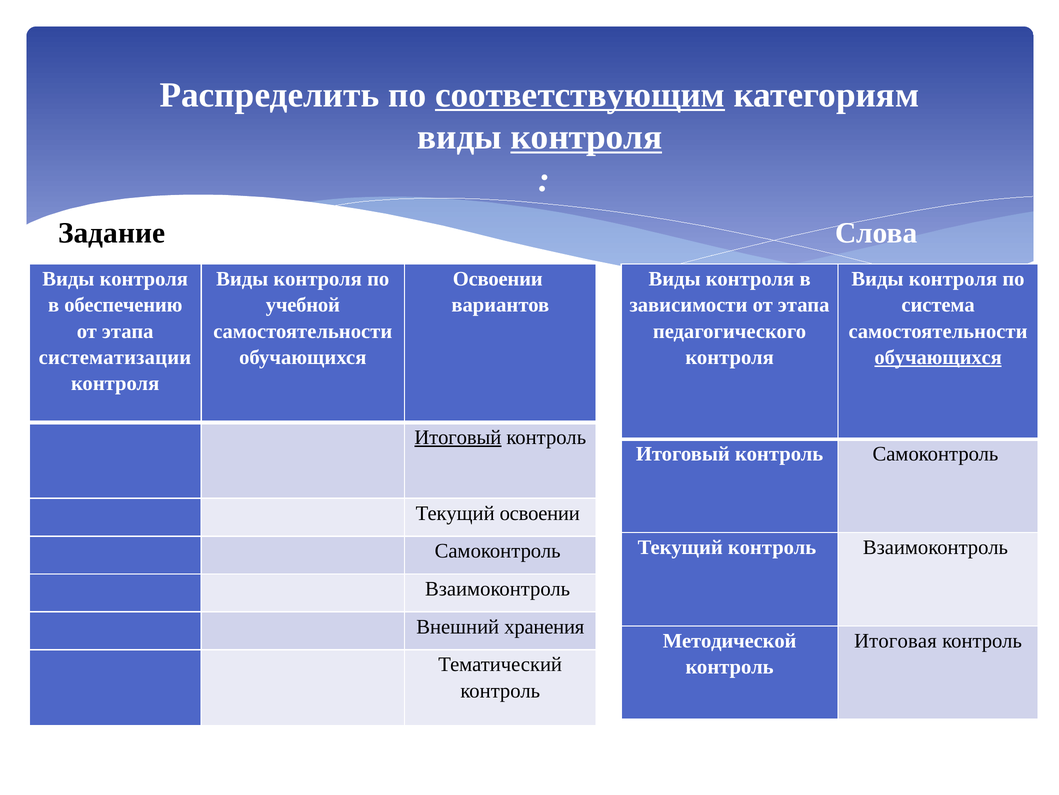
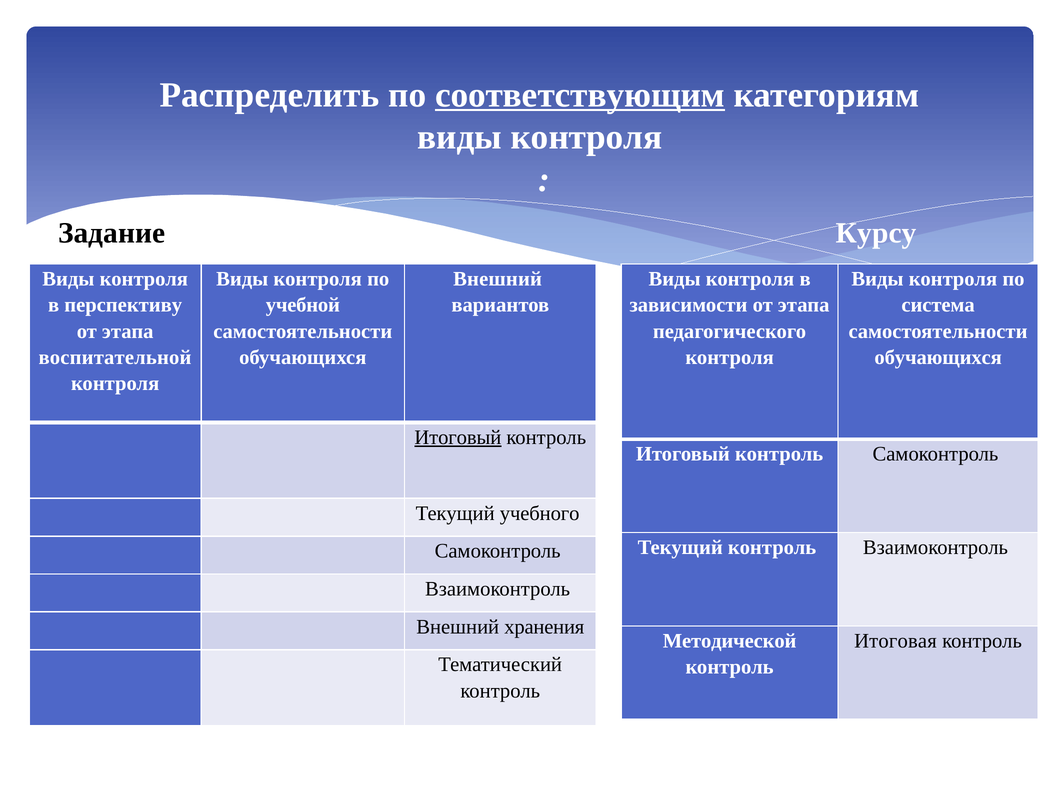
контроля at (586, 137) underline: present -> none
Слова: Слова -> Курсу
Освоении at (498, 279): Освоении -> Внешний
обеспечению: обеспечению -> перспективу
систематизации: систематизации -> воспитательной
обучающихся at (938, 357) underline: present -> none
Текущий освоении: освоении -> учебного
